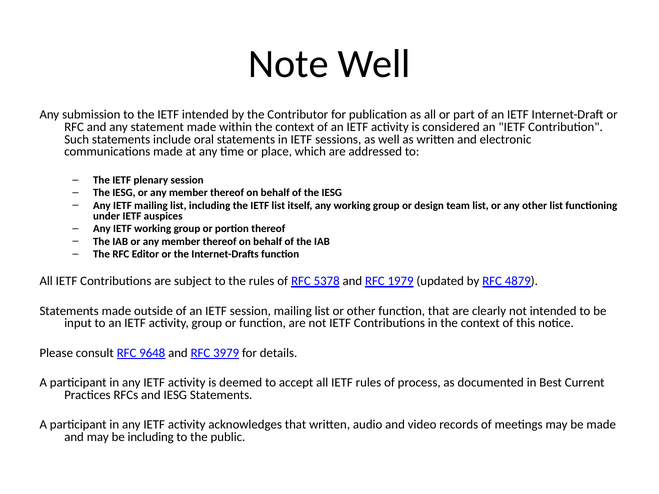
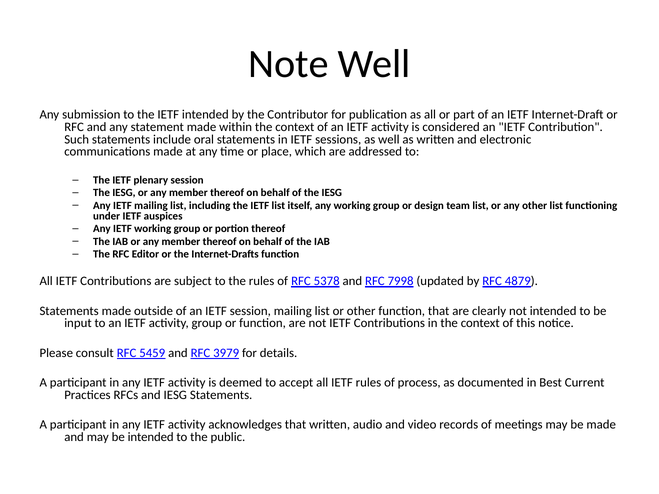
1979: 1979 -> 7998
9648: 9648 -> 5459
be including: including -> intended
